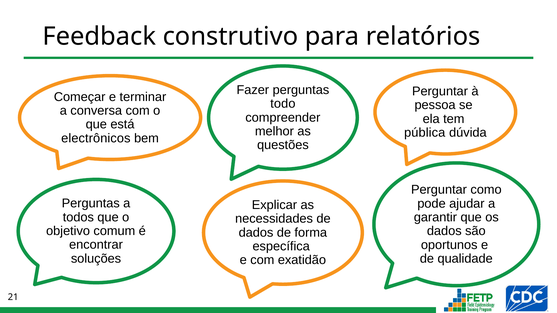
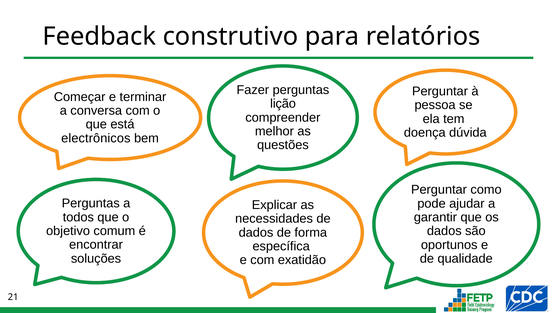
todo: todo -> lição
pública: pública -> doença
